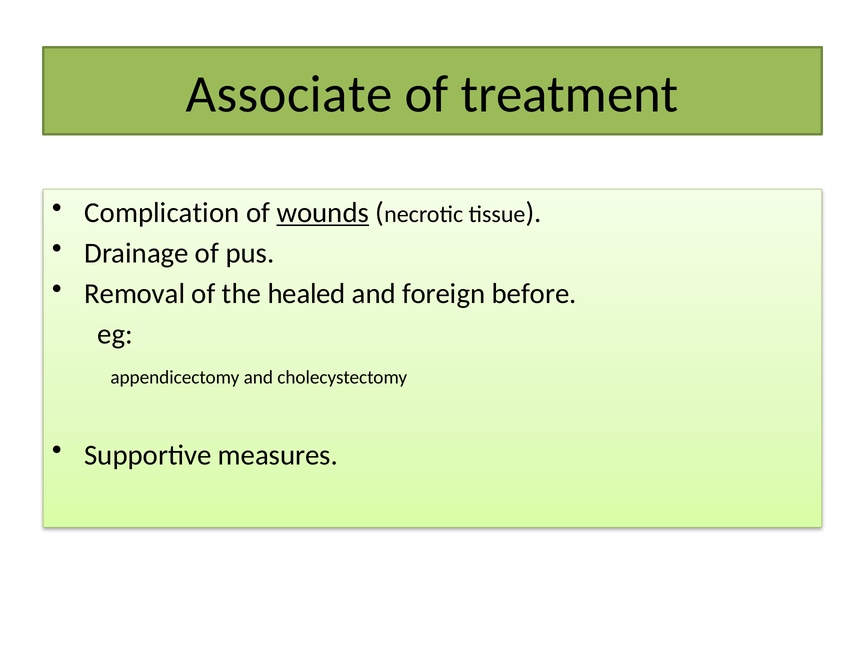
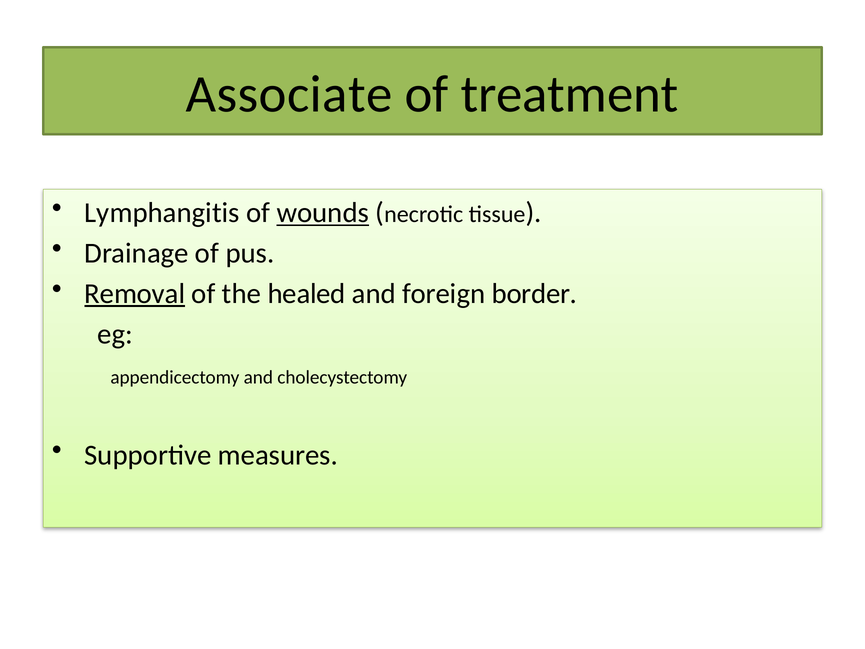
Complication: Complication -> Lymphangitis
Removal underline: none -> present
before: before -> border
